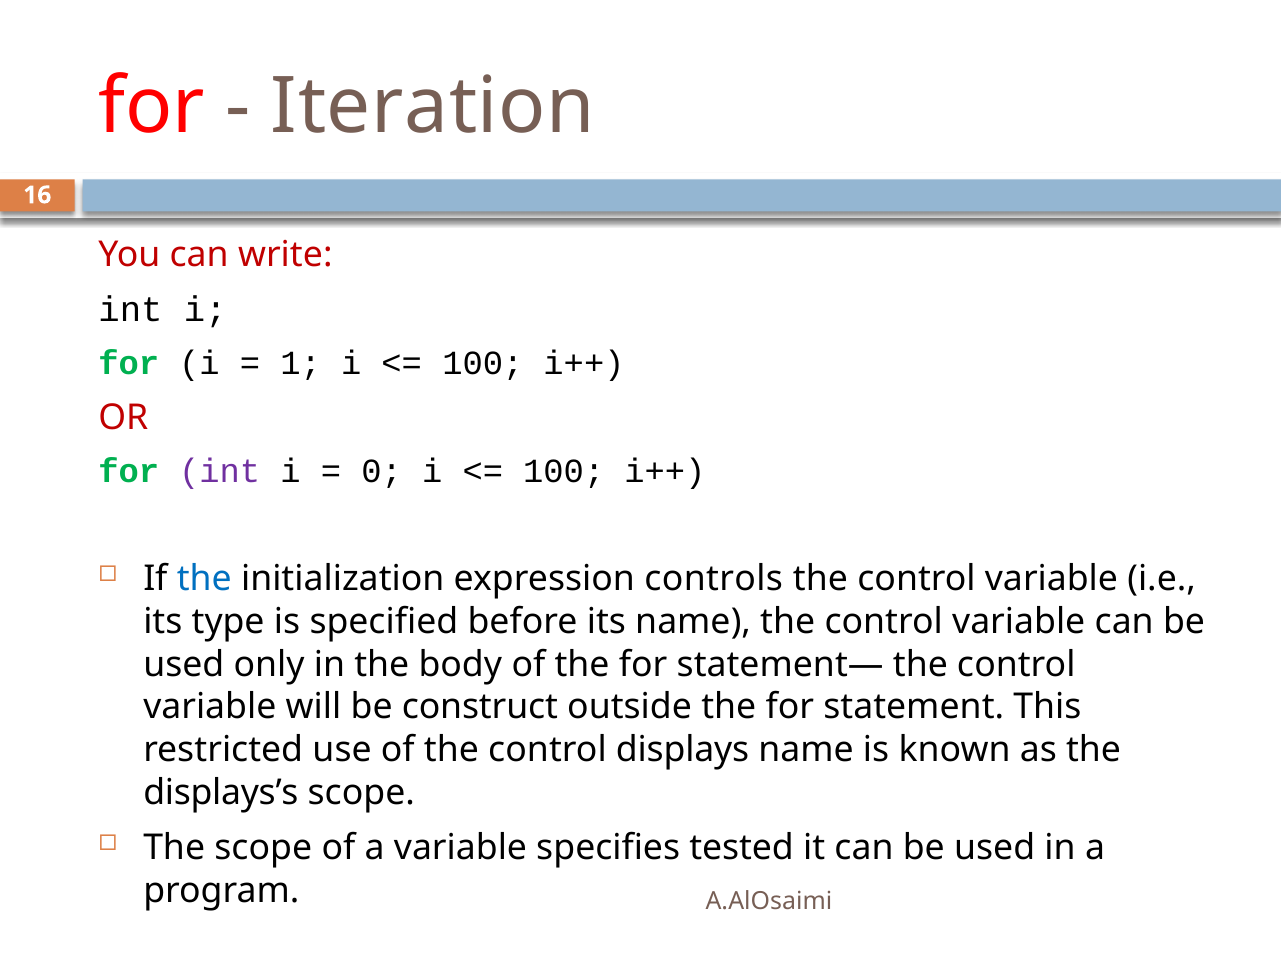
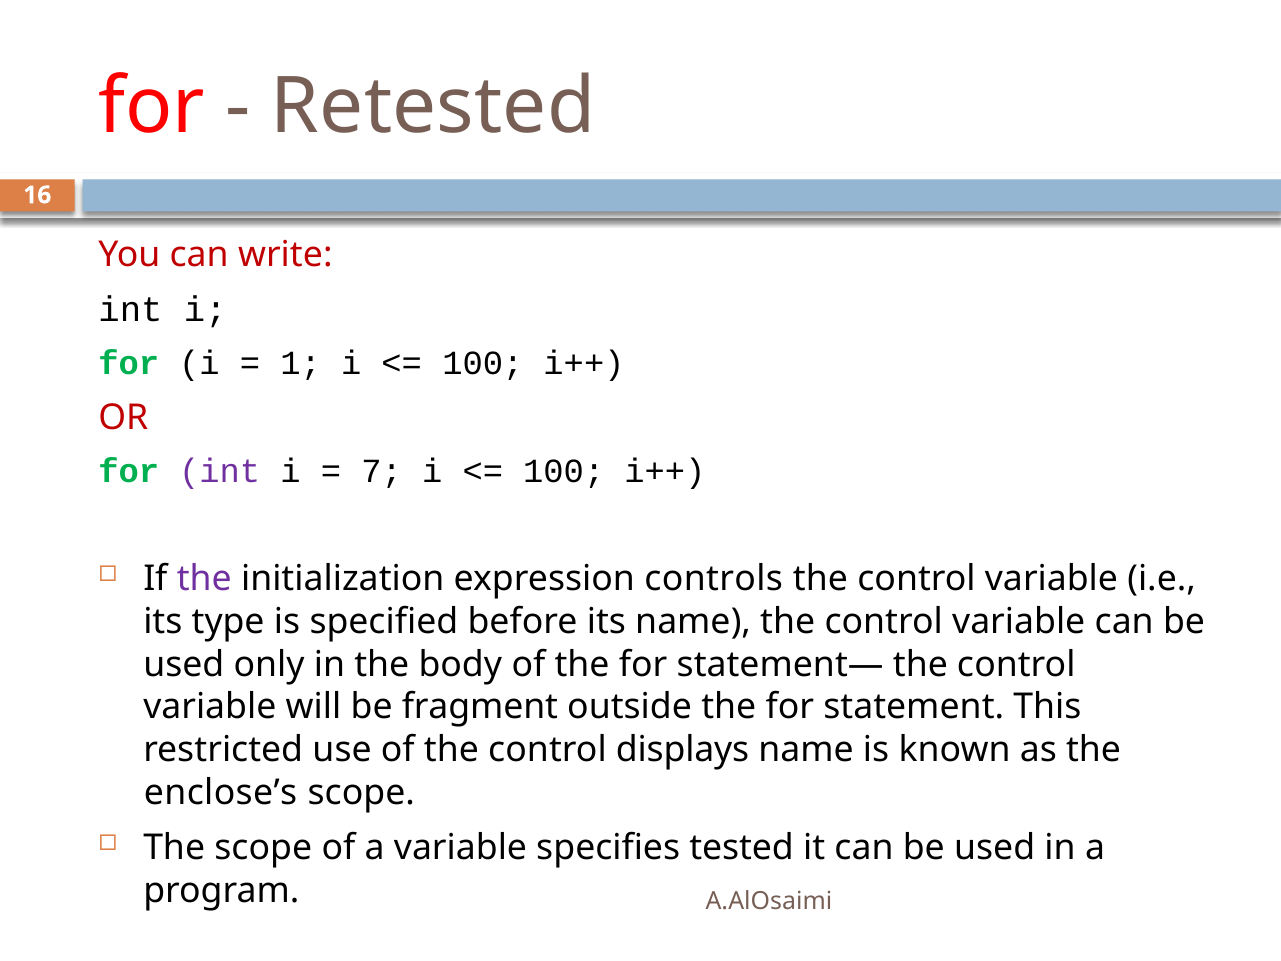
Iteration: Iteration -> Retested
0: 0 -> 7
the at (204, 579) colour: blue -> purple
construct: construct -> fragment
displays’s: displays’s -> enclose’s
